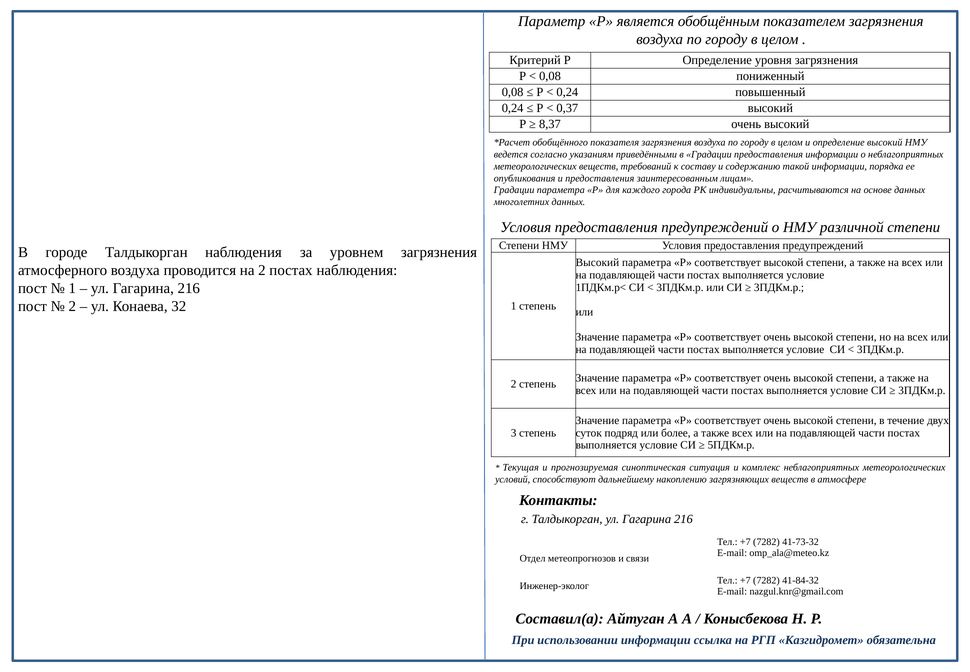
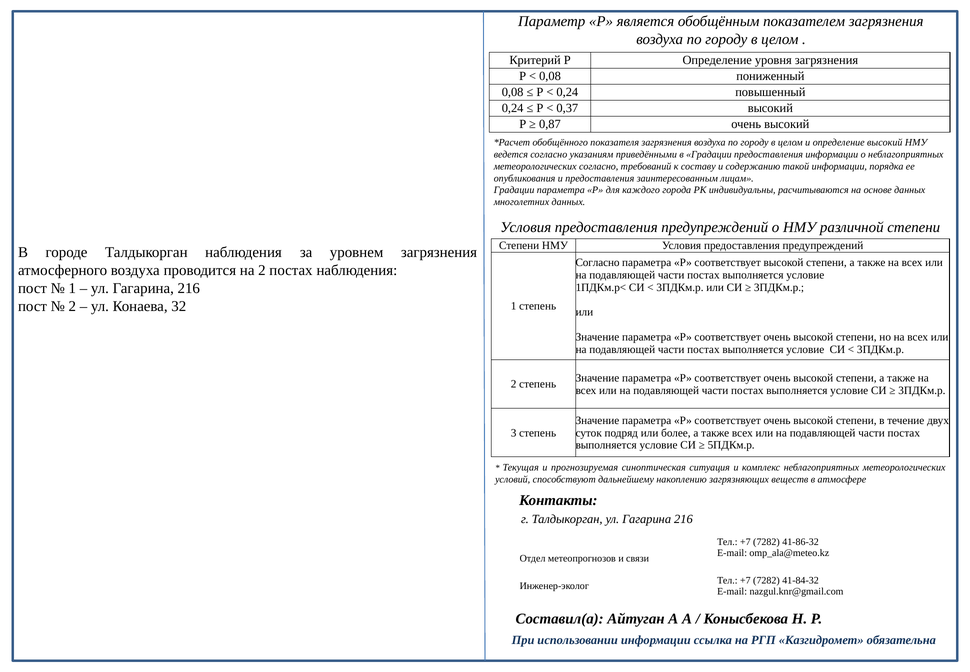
8,37: 8,37 -> 0,87
метеорологических веществ: веществ -> согласно
Высокий at (597, 262): Высокий -> Согласно
41-73-32: 41-73-32 -> 41-86-32
